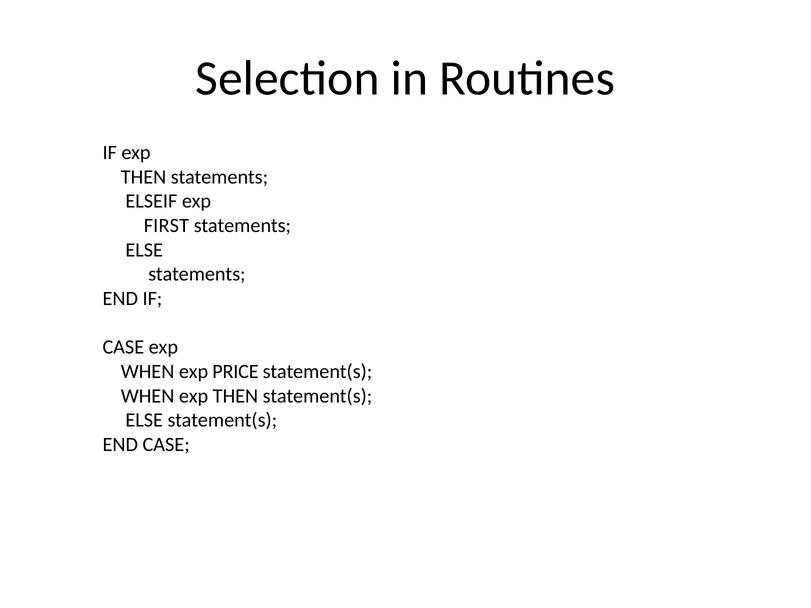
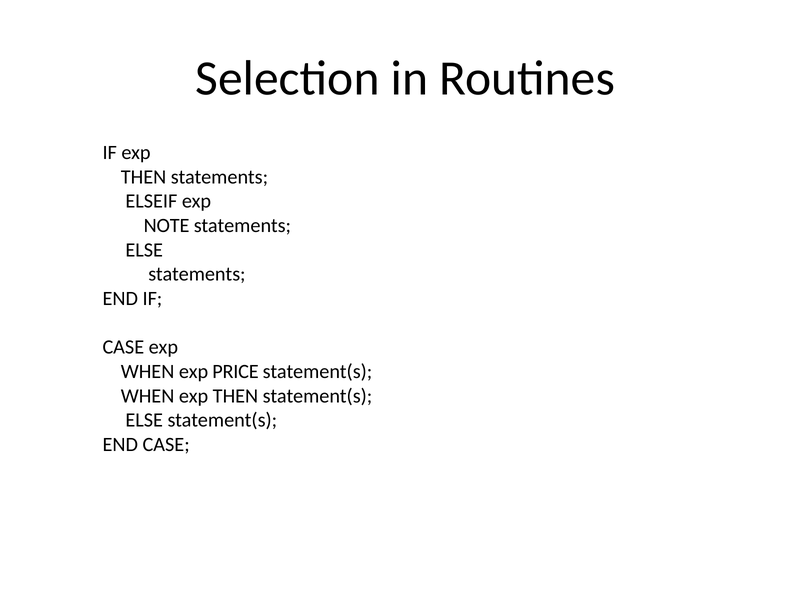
FIRST: FIRST -> NOTE
